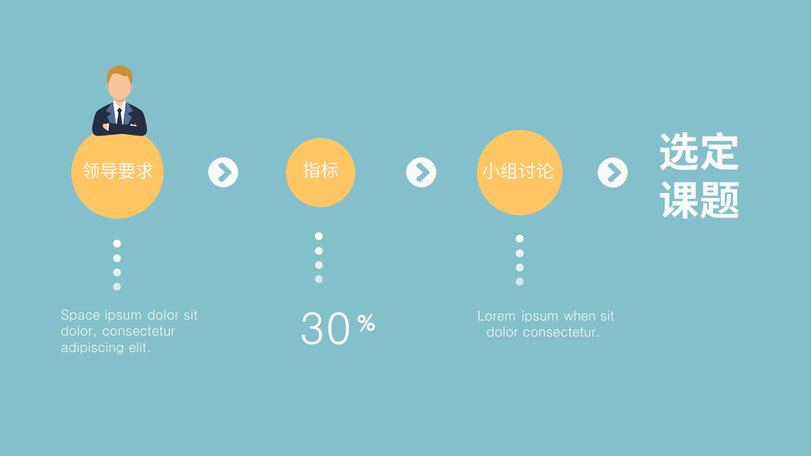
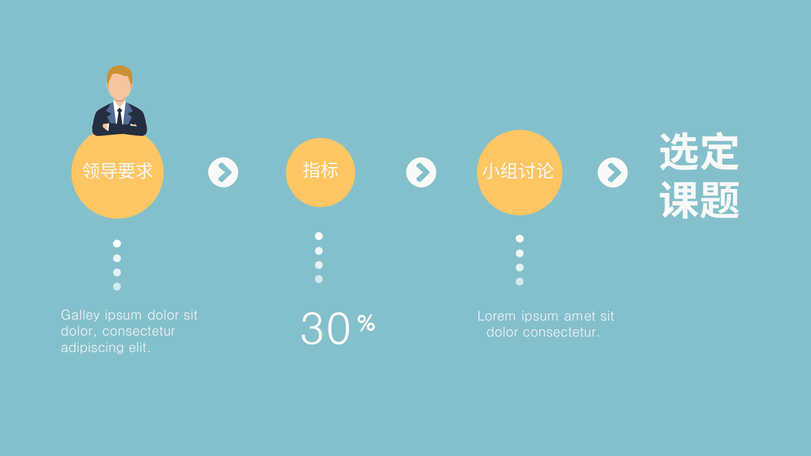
Space: Space -> Galley
when: when -> amet
